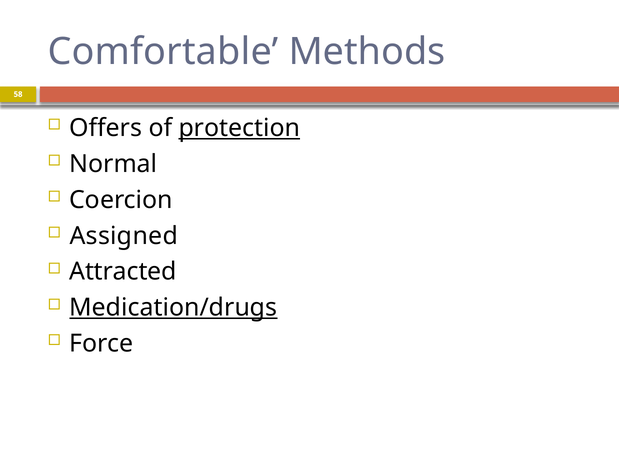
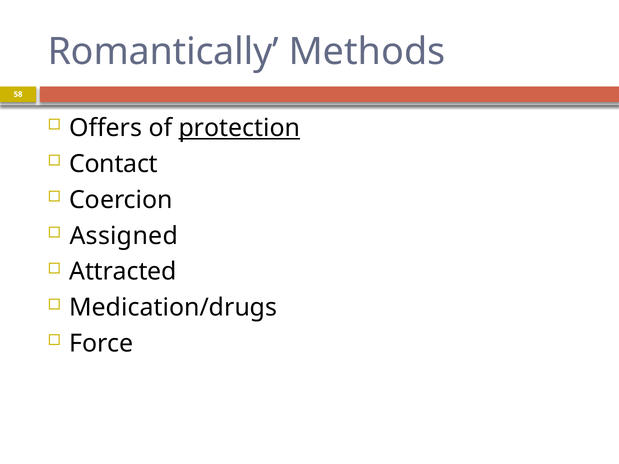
Comfortable: Comfortable -> Romantically
Normal: Normal -> Contact
Medication/drugs underline: present -> none
